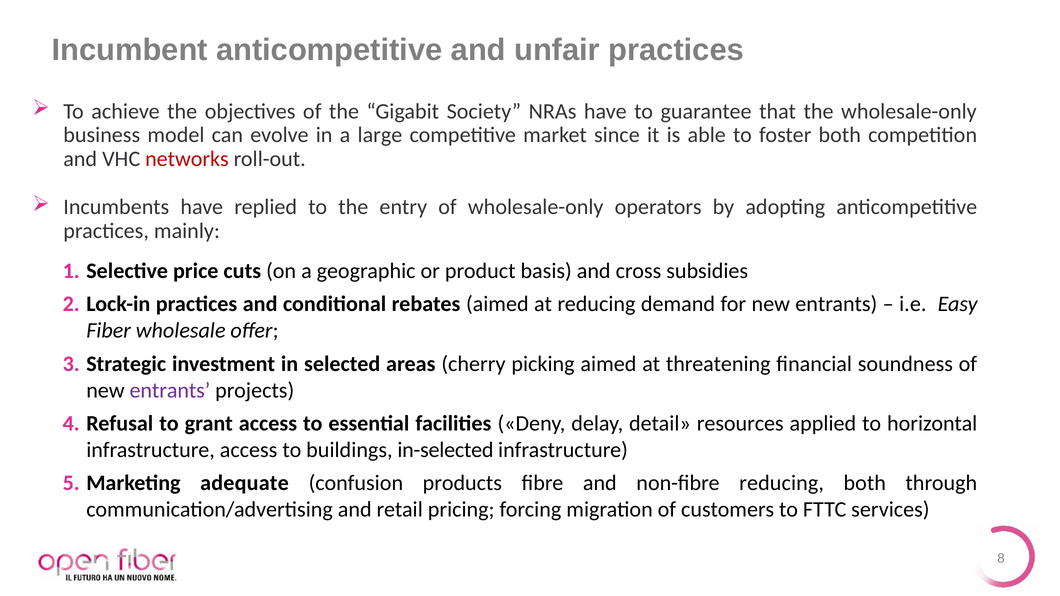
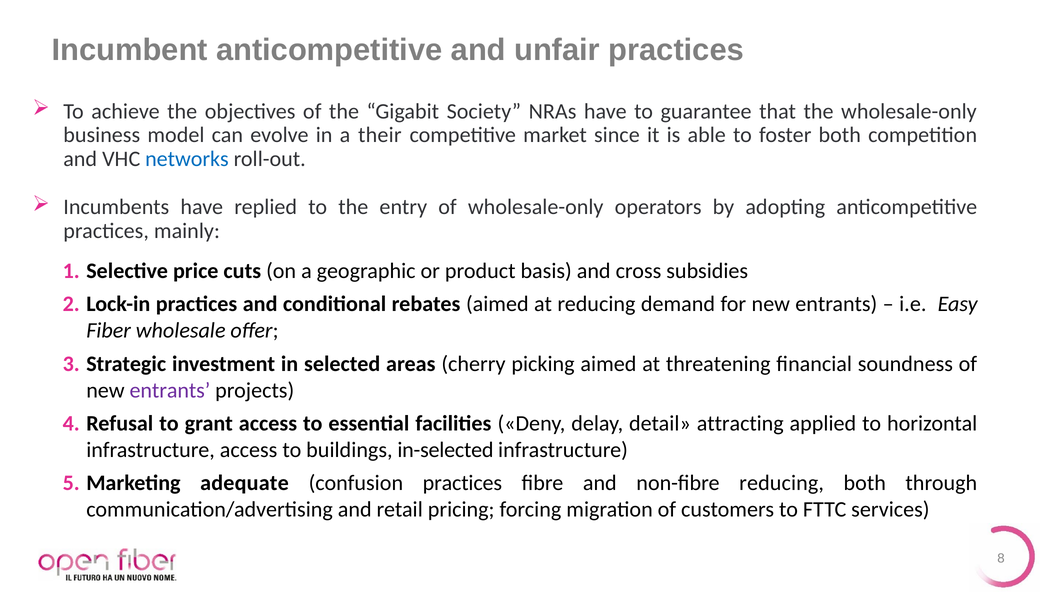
large: large -> their
networks colour: red -> blue
resources: resources -> attracting
confusion products: products -> practices
